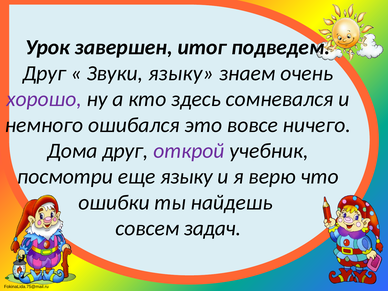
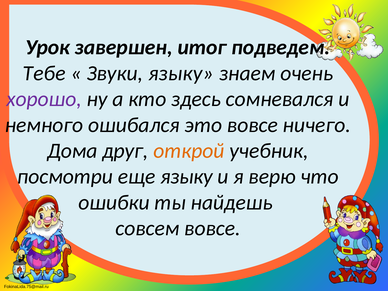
Друг at (44, 73): Друг -> Тебе
открой colour: purple -> orange
совсем задач: задач -> вовсе
